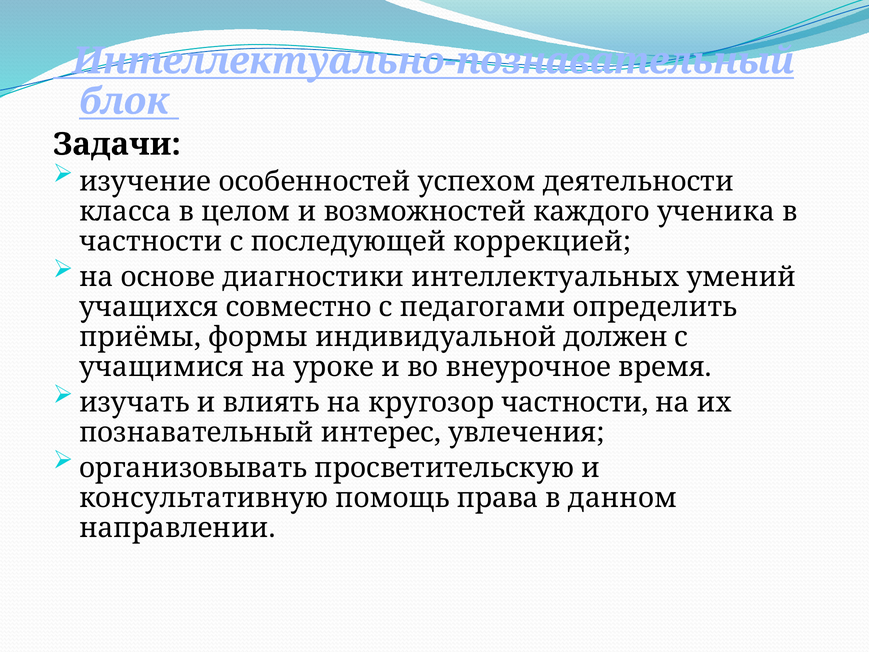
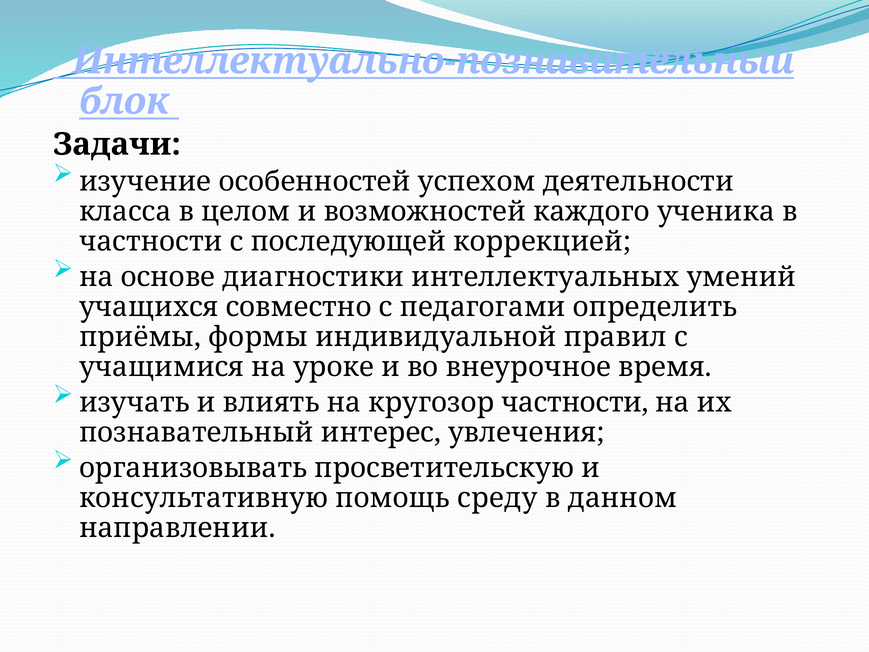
должен: должен -> правил
права: права -> среду
